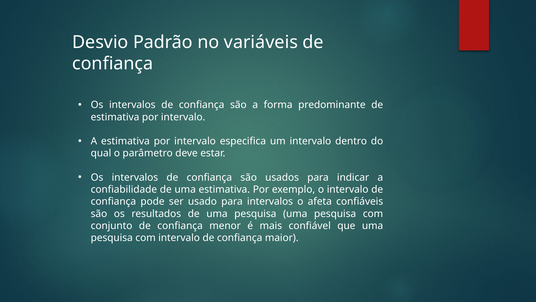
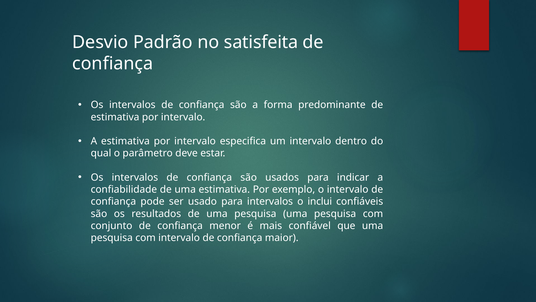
variáveis: variáveis -> satisfeita
afeta: afeta -> inclui
